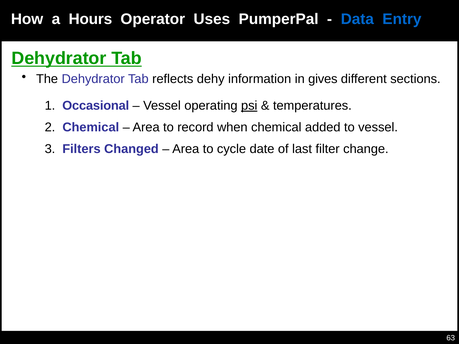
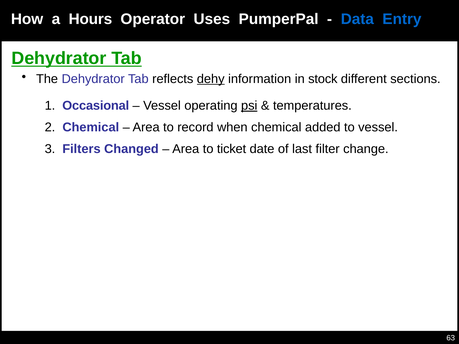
dehy underline: none -> present
gives: gives -> stock
cycle: cycle -> ticket
